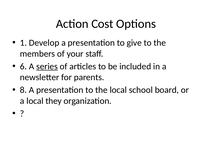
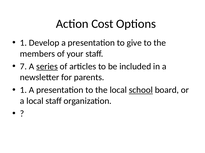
6: 6 -> 7
8 at (23, 90): 8 -> 1
school underline: none -> present
local they: they -> staff
